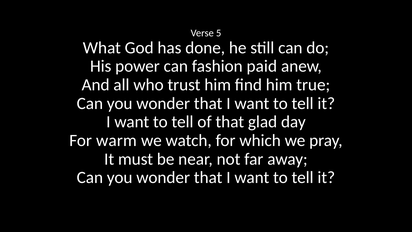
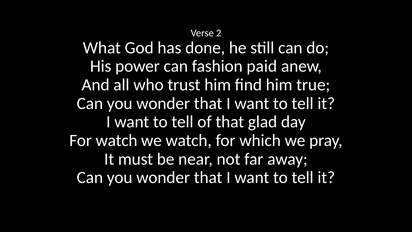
5: 5 -> 2
For warm: warm -> watch
